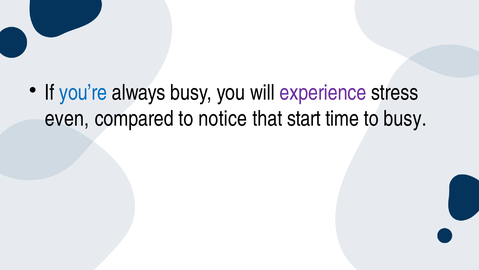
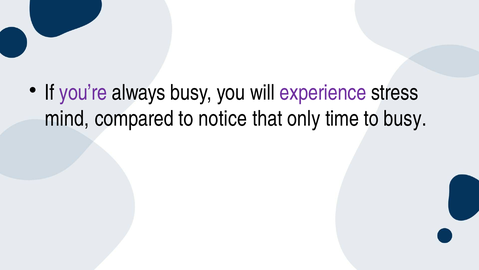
you’re colour: blue -> purple
even: even -> mind
start: start -> only
